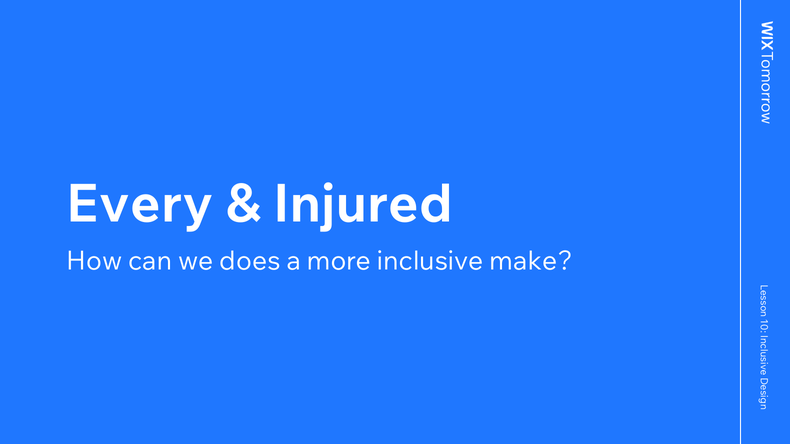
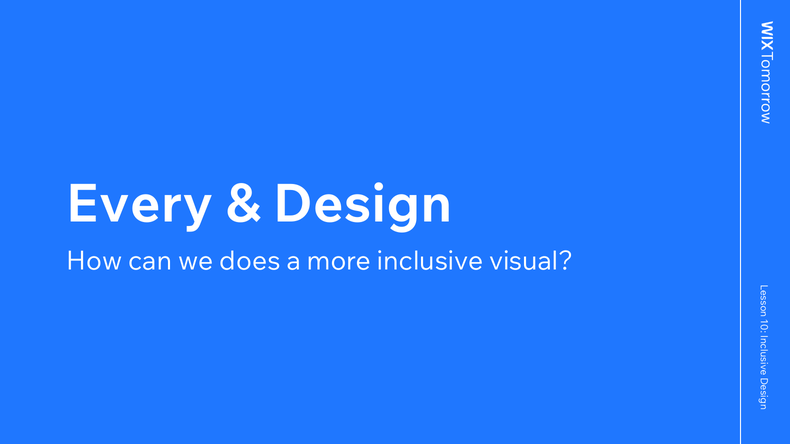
Injured: Injured -> Design
make: make -> visual
